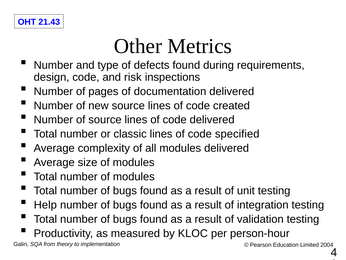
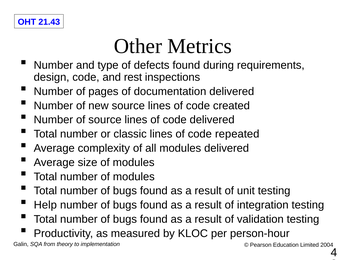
risk: risk -> rest
specified: specified -> repeated
